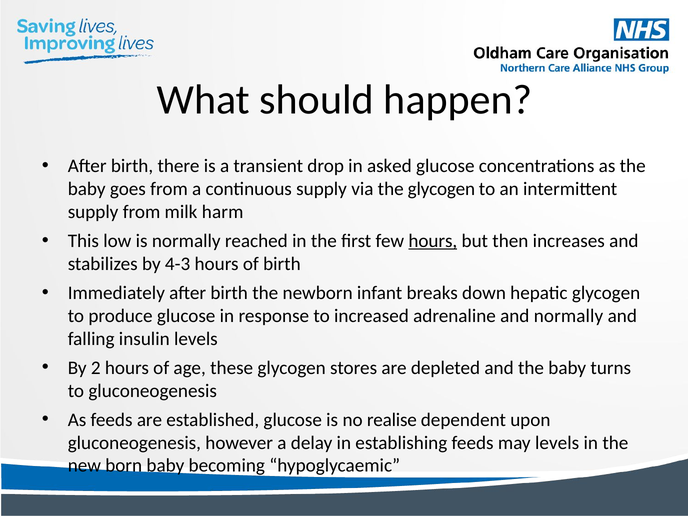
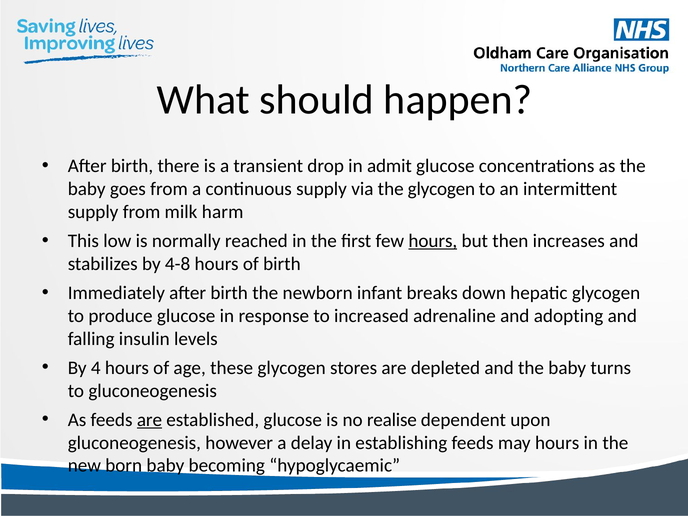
asked: asked -> admit
4-3: 4-3 -> 4-8
and normally: normally -> adopting
2: 2 -> 4
are at (149, 420) underline: none -> present
may levels: levels -> hours
